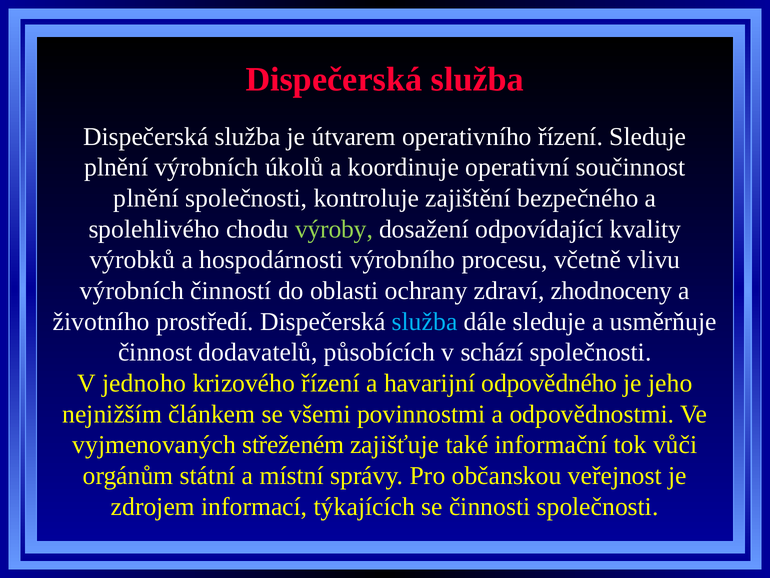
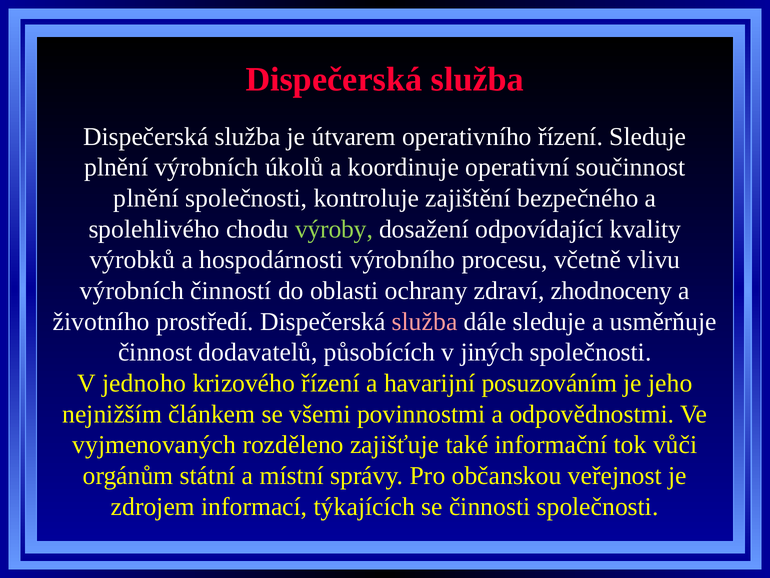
služba at (425, 321) colour: light blue -> pink
schází: schází -> jiných
odpovědného: odpovědného -> posuzováním
střeženém: střeženém -> rozděleno
